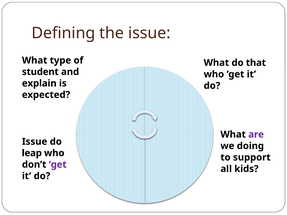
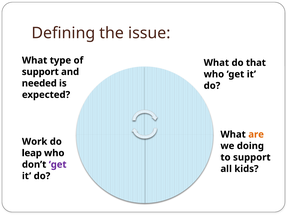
student at (40, 72): student -> support
explain: explain -> needed
are colour: purple -> orange
Issue at (35, 142): Issue -> Work
